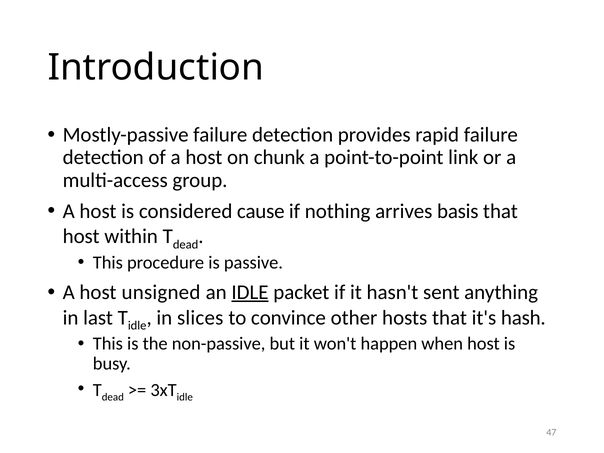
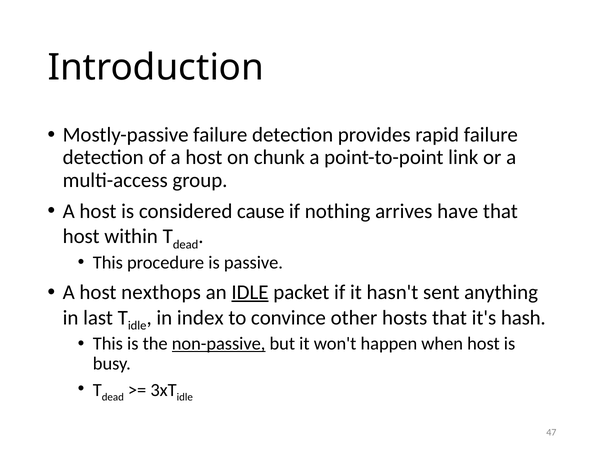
basis: basis -> have
unsigned: unsigned -> nexthops
slices: slices -> index
non-passive underline: none -> present
